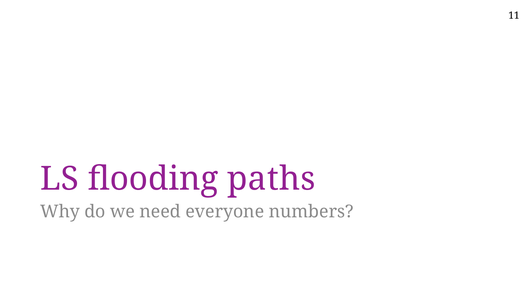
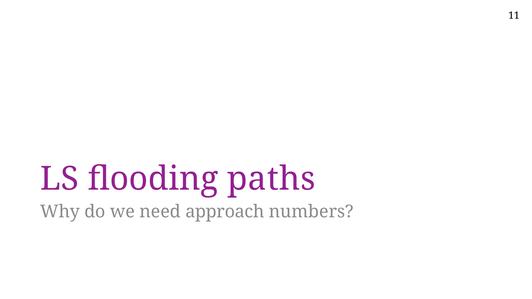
everyone: everyone -> approach
